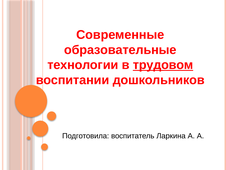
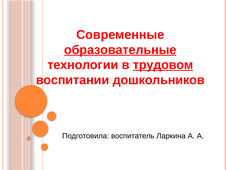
образовательные underline: none -> present
